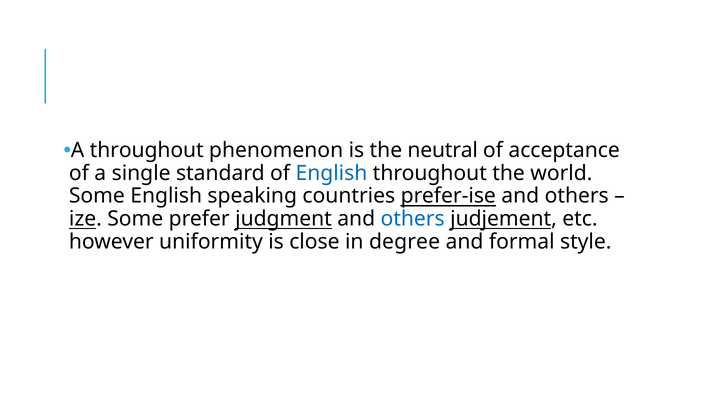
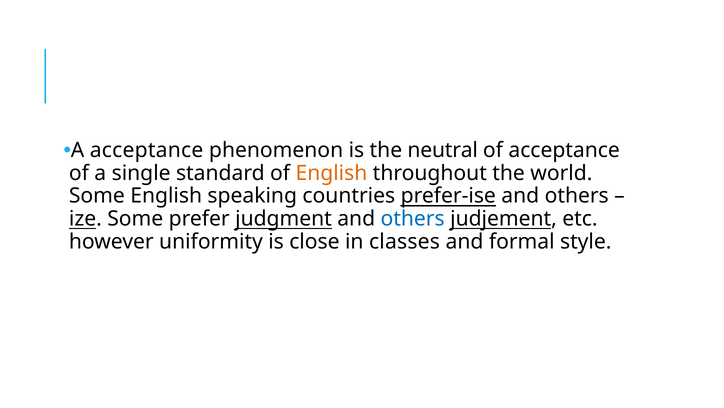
A throughout: throughout -> acceptance
English at (331, 173) colour: blue -> orange
degree: degree -> classes
